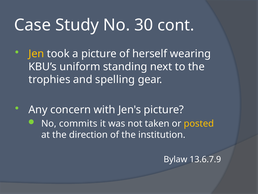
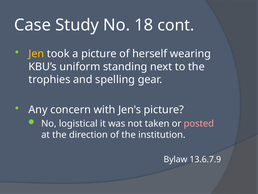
30: 30 -> 18
commits: commits -> logistical
posted colour: yellow -> pink
